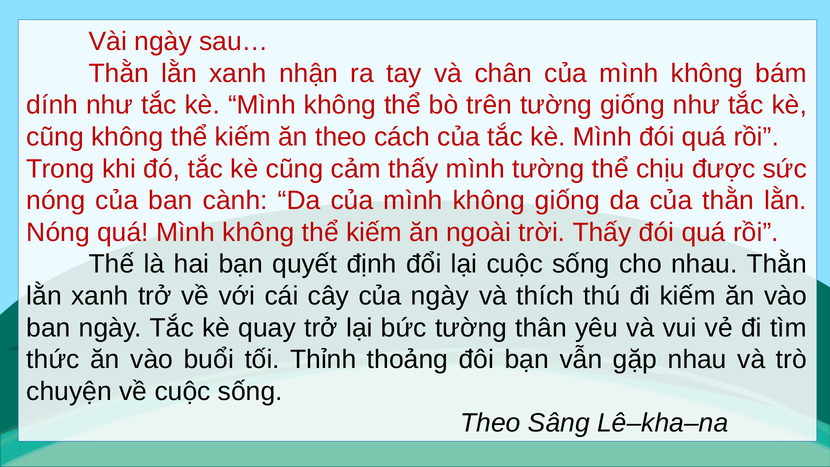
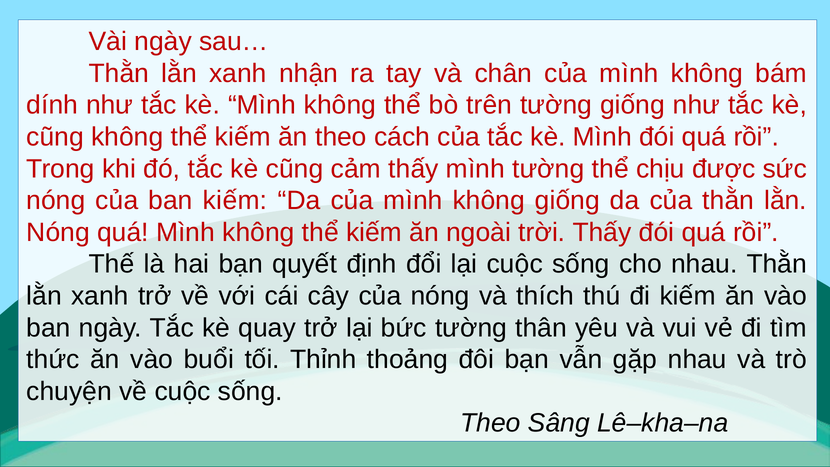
ban cành: cành -> kiếm
của ngày: ngày -> nóng
